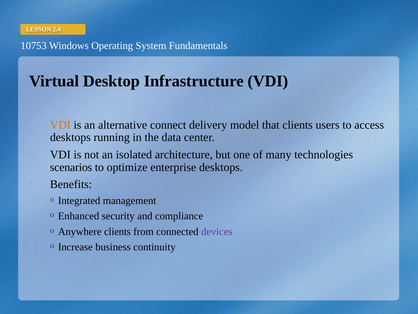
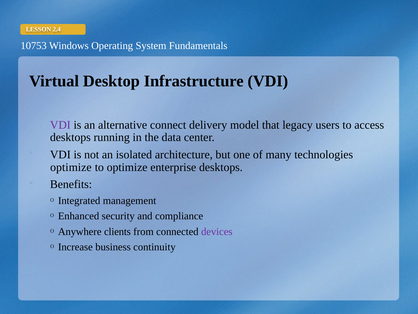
VDI at (60, 125) colour: orange -> purple
that clients: clients -> legacy
scenarios at (71, 167): scenarios -> optimize
